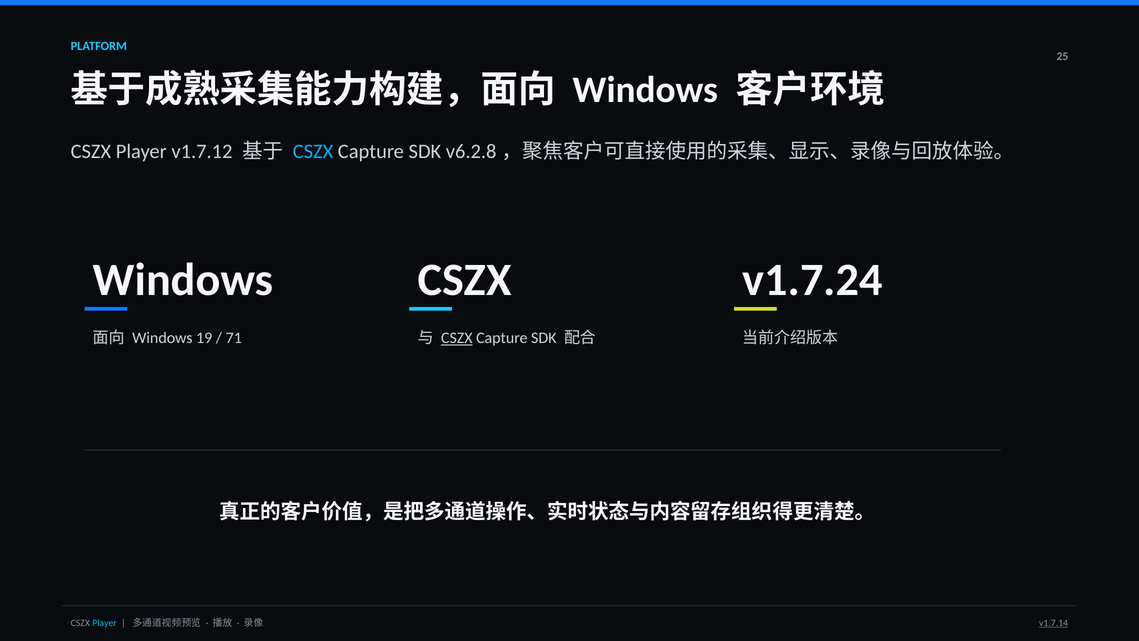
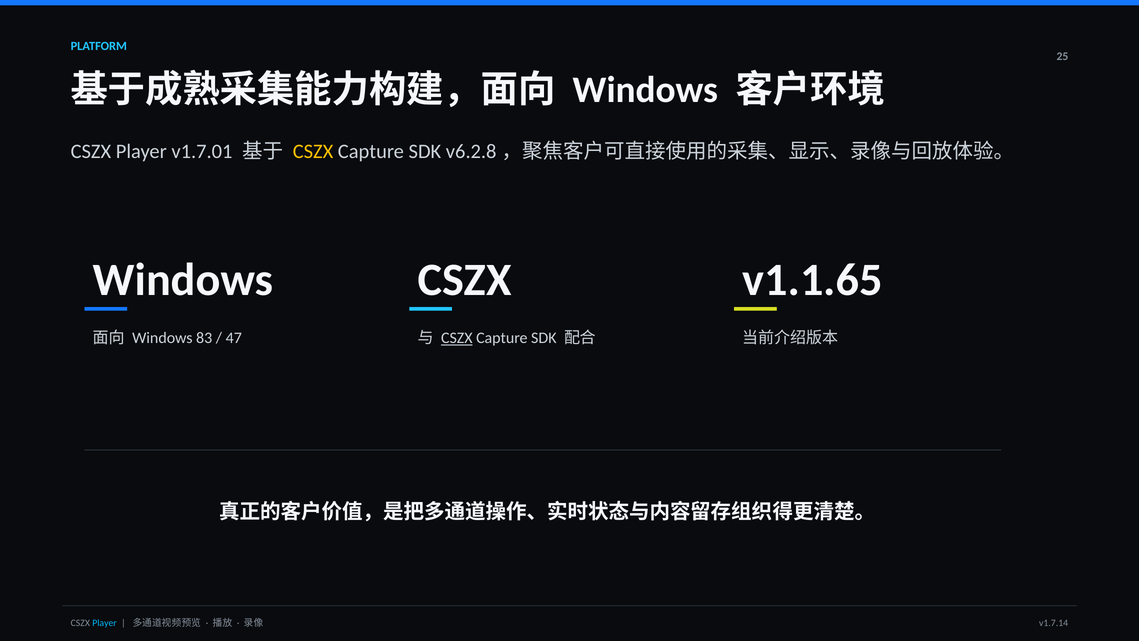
v1.7.12: v1.7.12 -> v1.7.01
CSZX at (313, 151) colour: light blue -> yellow
v1.7.24: v1.7.24 -> v1.1.65
19: 19 -> 83
71: 71 -> 47
v1.7.14 underline: present -> none
